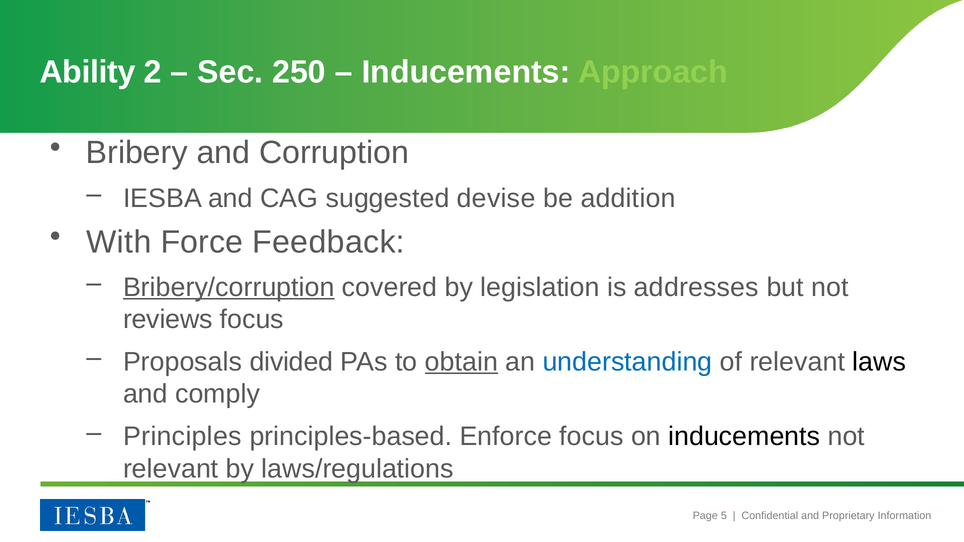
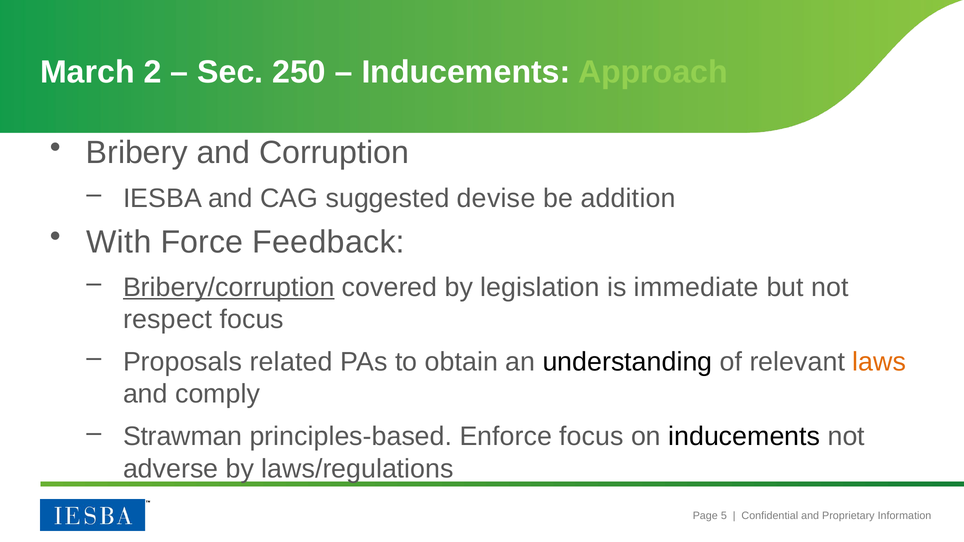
Ability: Ability -> March
addresses: addresses -> immediate
reviews: reviews -> respect
divided: divided -> related
obtain underline: present -> none
understanding colour: blue -> black
laws colour: black -> orange
Principles: Principles -> Strawman
relevant at (171, 469): relevant -> adverse
